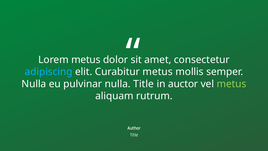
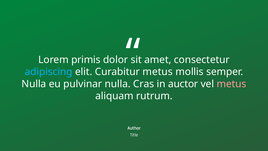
Lorem metus: metus -> primis
nulla Title: Title -> Cras
metus at (231, 84) colour: light green -> pink
